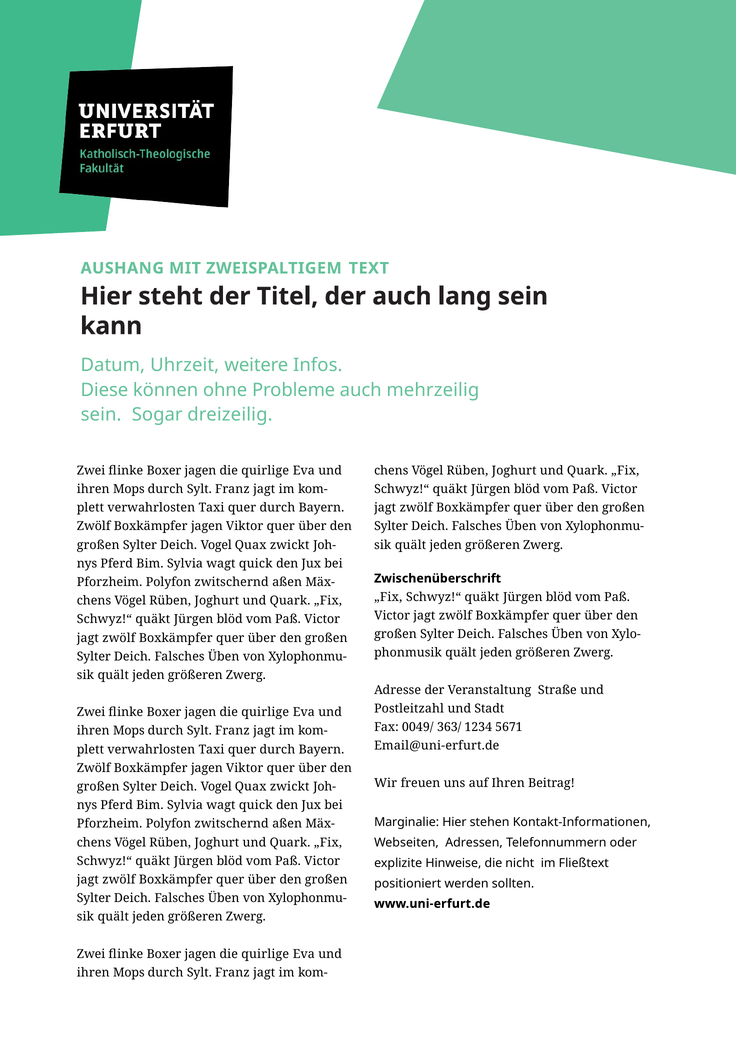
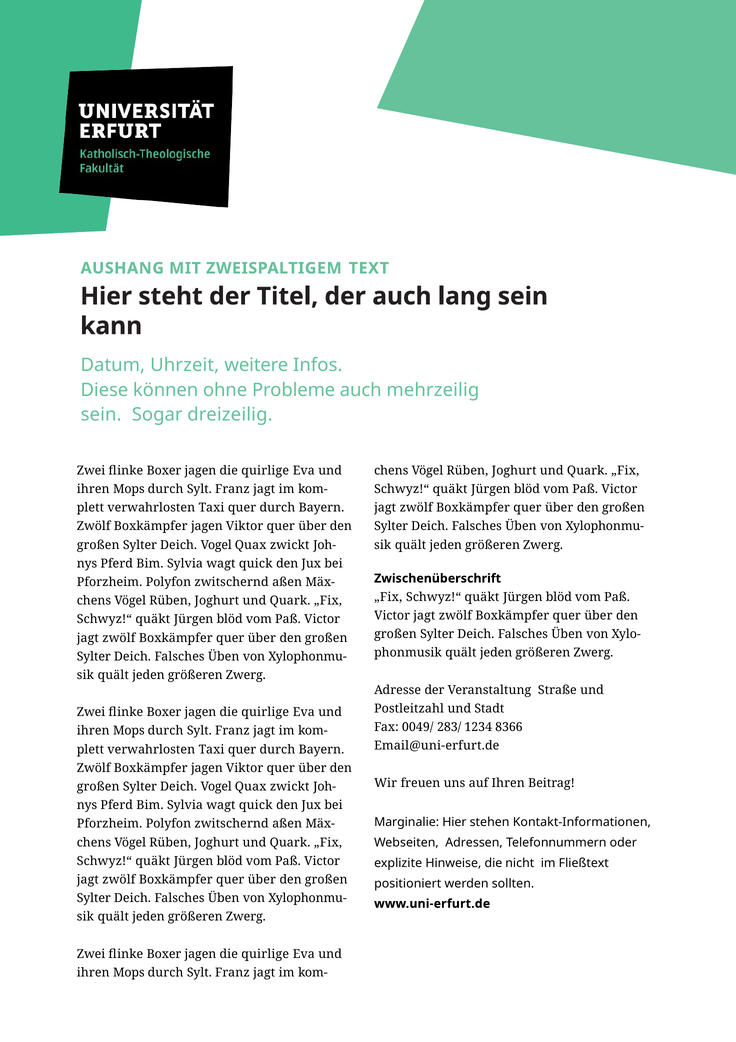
363/: 363/ -> 283/
5671: 5671 -> 8366
